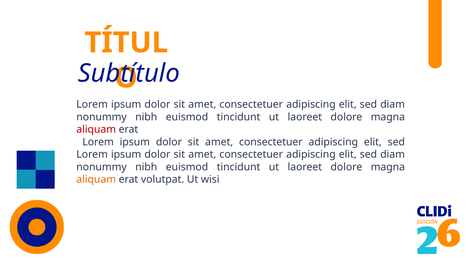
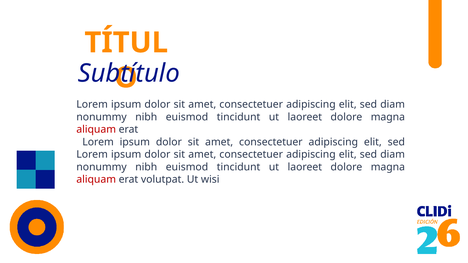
aliquam at (96, 180) colour: orange -> red
